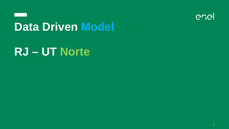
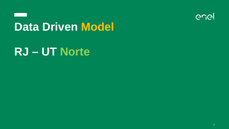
Model colour: light blue -> yellow
